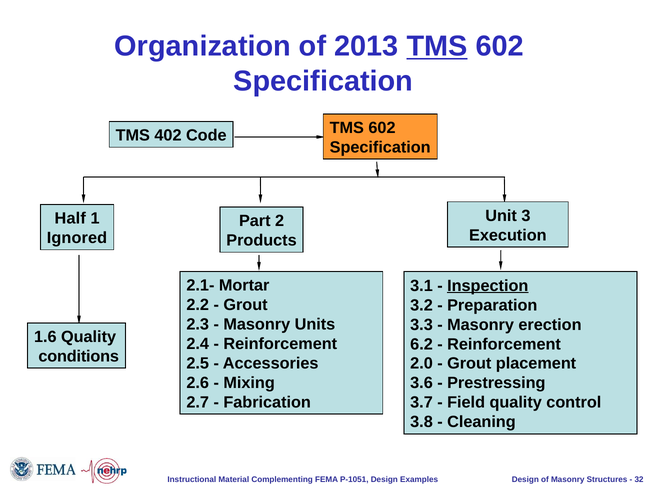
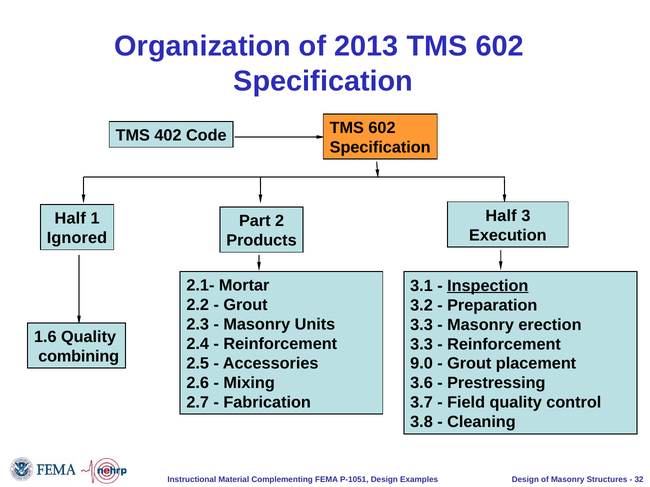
TMS at (437, 46) underline: present -> none
Unit at (501, 216): Unit -> Half
6.2 at (422, 345): 6.2 -> 3.3
conditions: conditions -> combining
2.0: 2.0 -> 9.0
